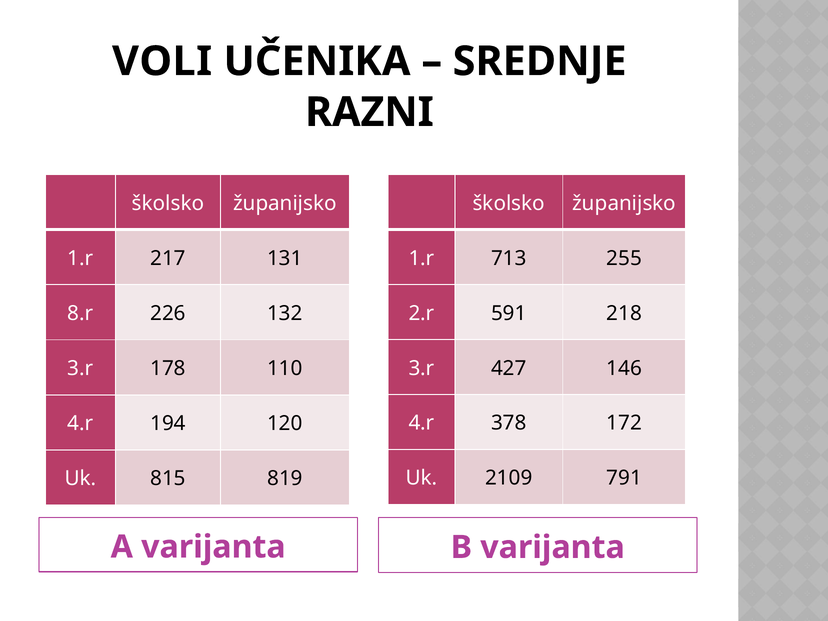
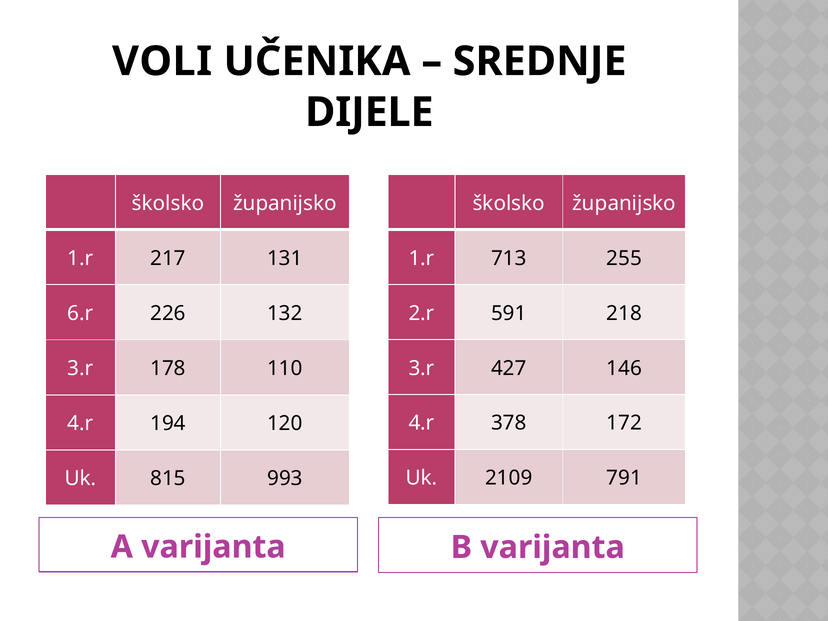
RAZNI: RAZNI -> DIJELE
8.r: 8.r -> 6.r
819: 819 -> 993
